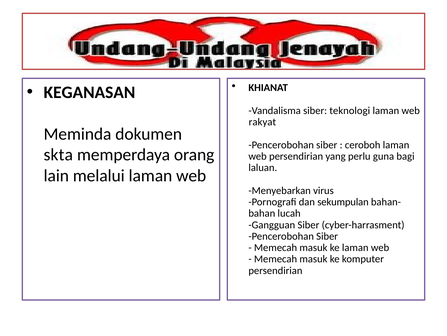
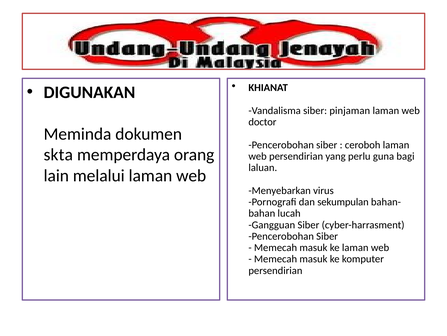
KEGANASAN: KEGANASAN -> DIGUNAKAN
teknologi: teknologi -> pinjaman
rakyat: rakyat -> doctor
